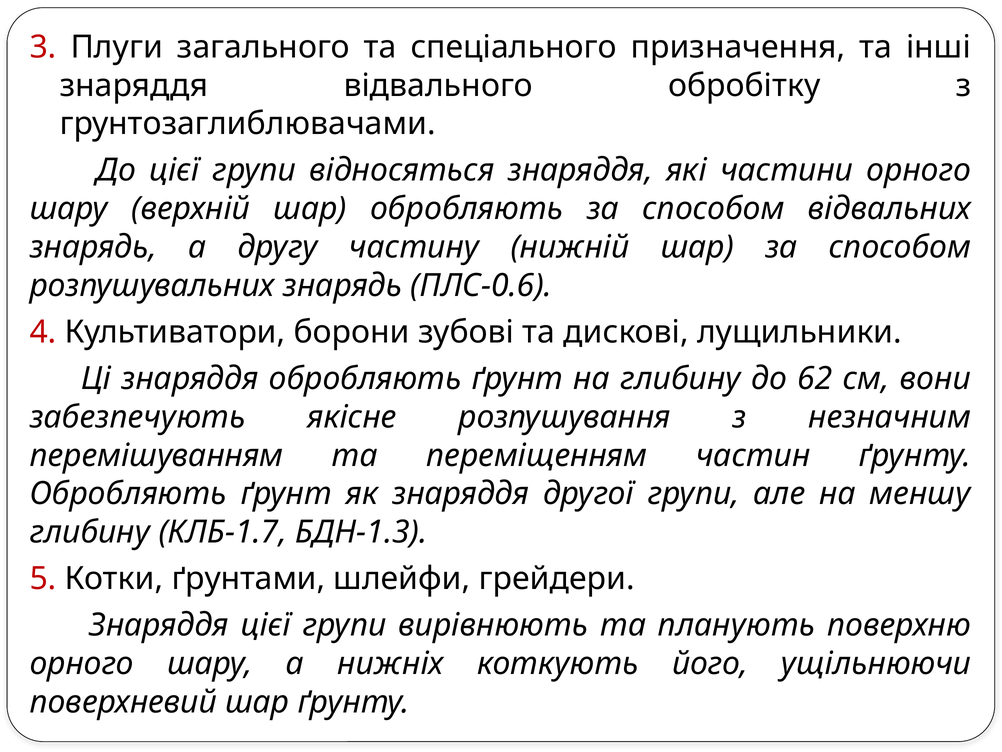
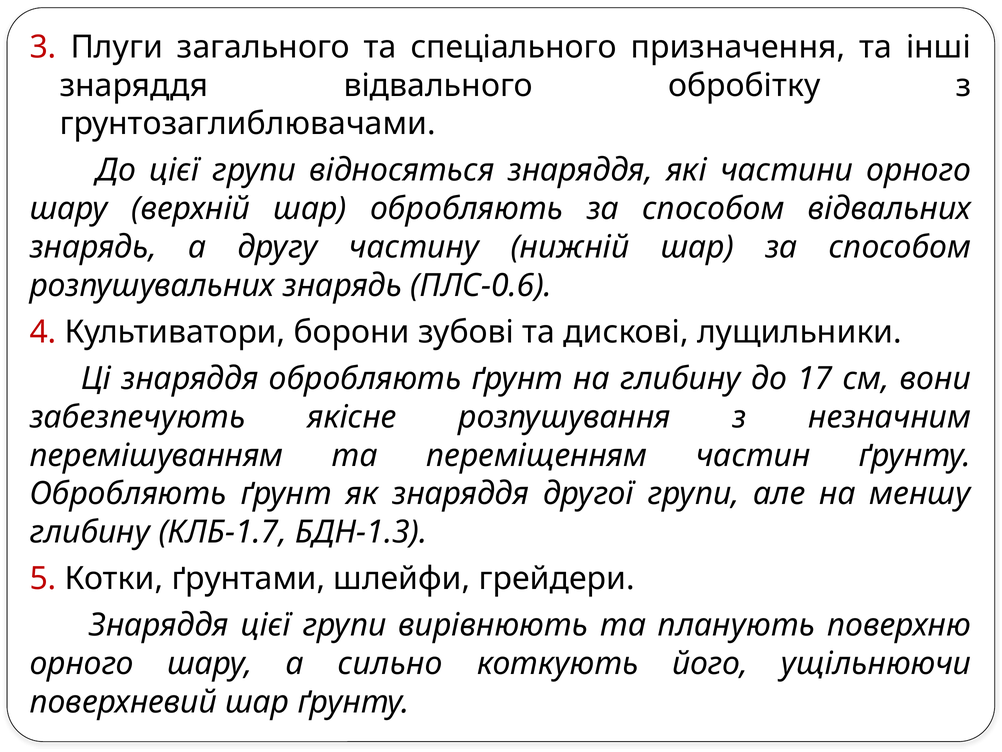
62: 62 -> 17
нижніх: нижніх -> сильно
